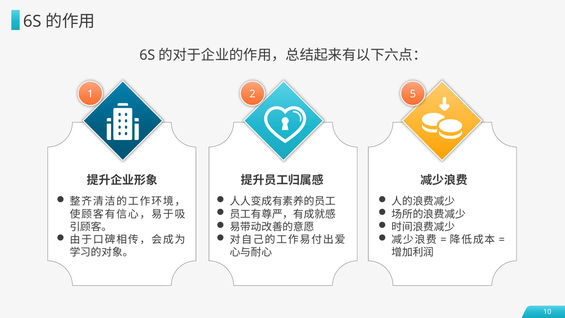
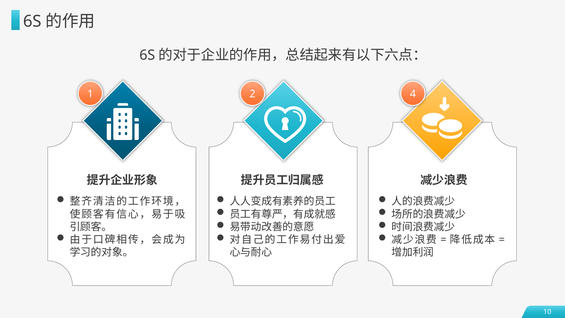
5: 5 -> 4
